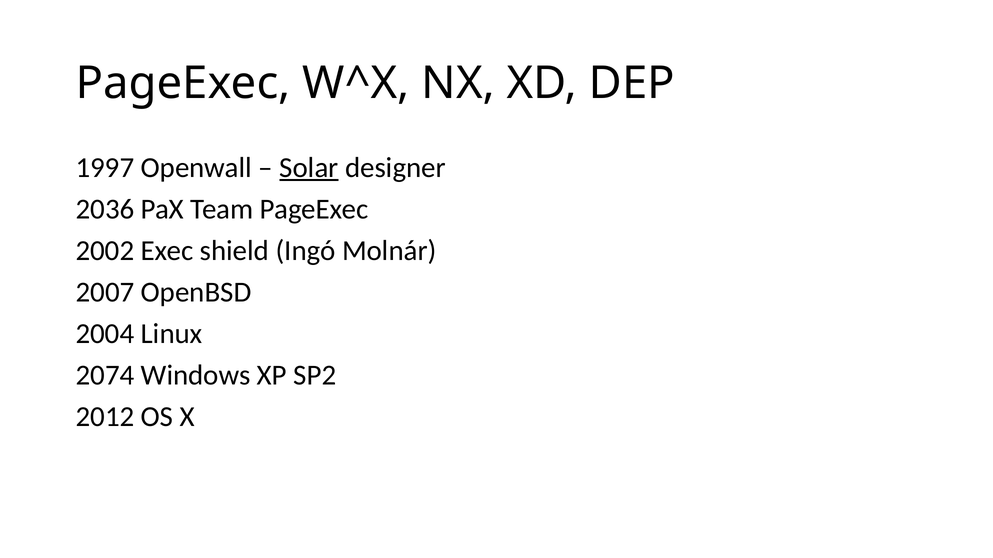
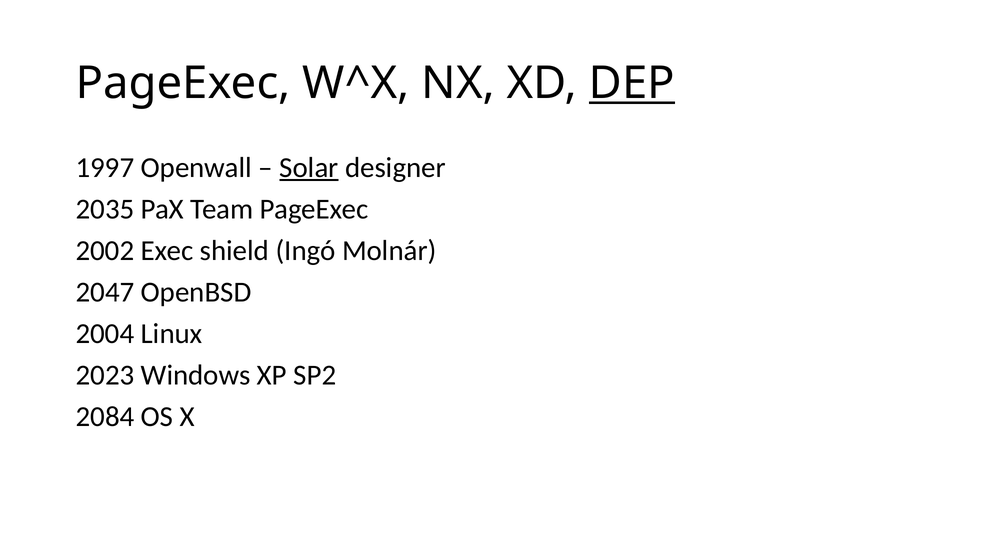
DEP underline: none -> present
2036: 2036 -> 2035
2007: 2007 -> 2047
2074: 2074 -> 2023
2012: 2012 -> 2084
